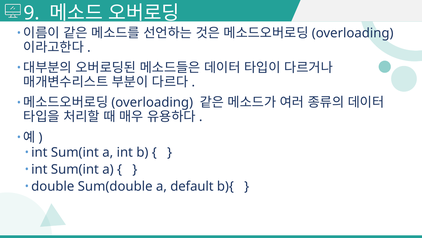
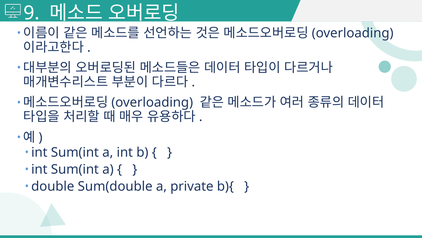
default: default -> private
